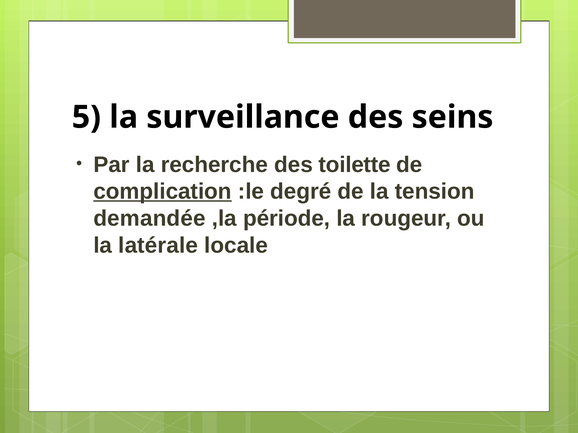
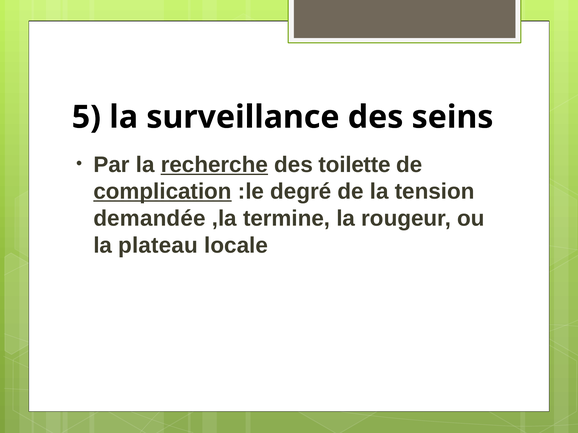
recherche underline: none -> present
période: période -> termine
latérale: latérale -> plateau
